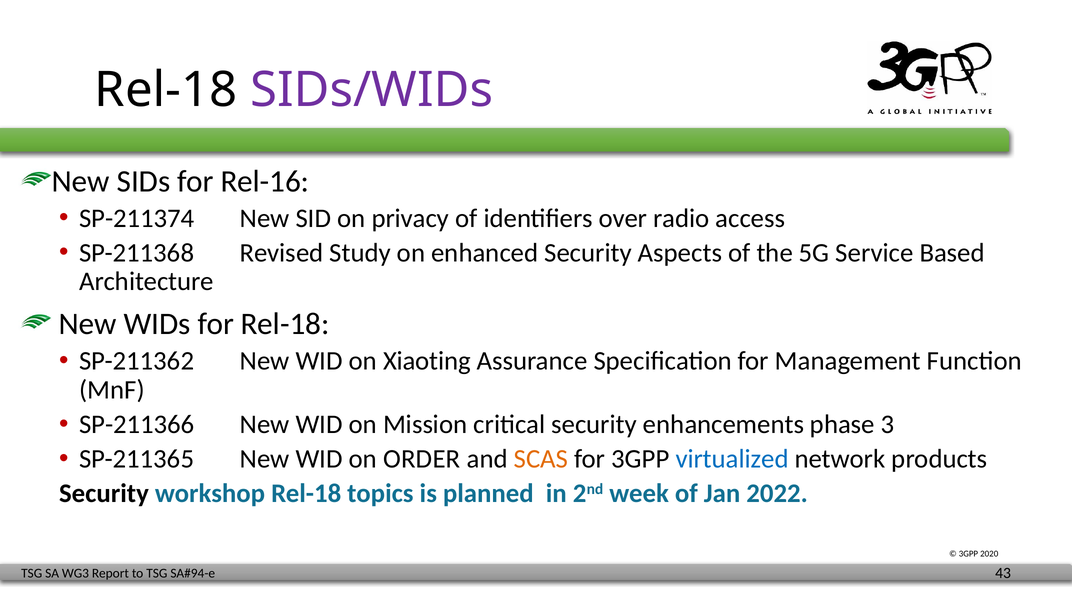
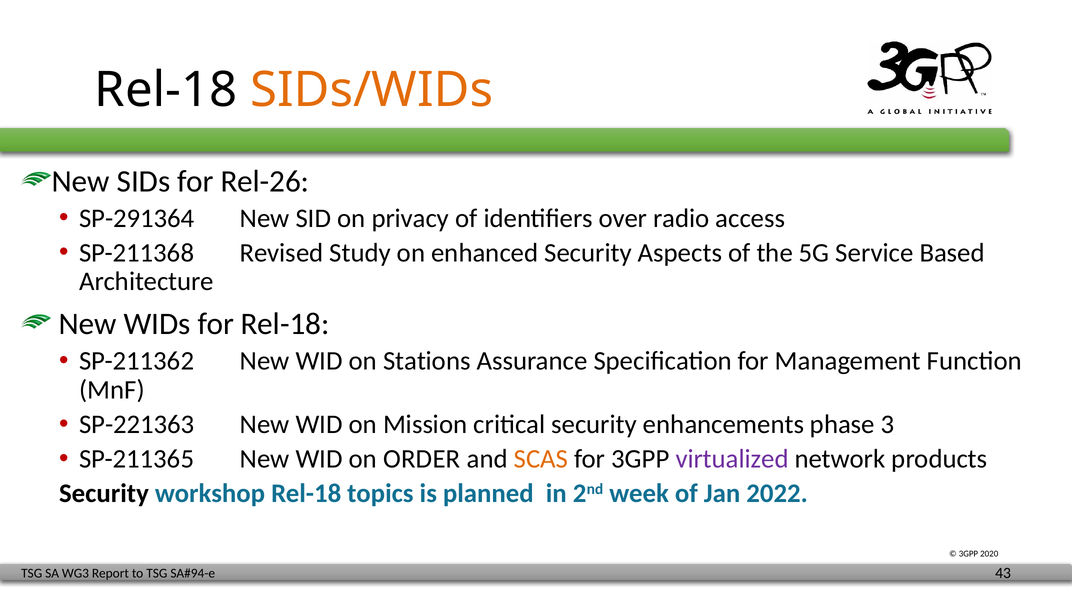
SIDs/WIDs colour: purple -> orange
Rel-16: Rel-16 -> Rel-26
SP-211374: SP-211374 -> SP-291364
Xiaoting: Xiaoting -> Stations
SP-211366: SP-211366 -> SP-221363
virtualized colour: blue -> purple
